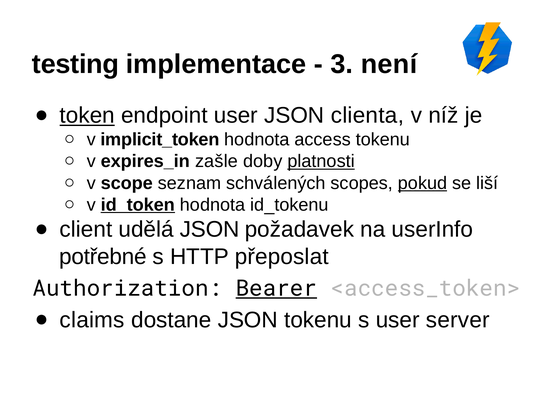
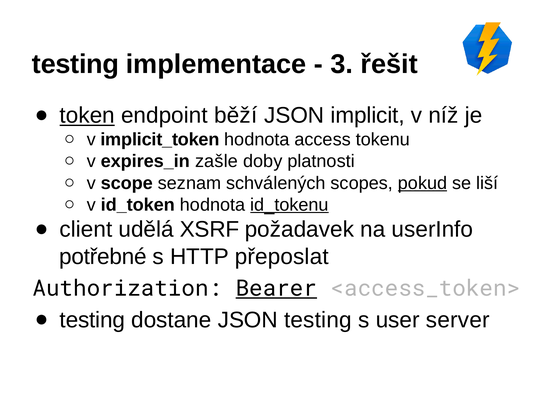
není: není -> řešit
endpoint user: user -> běží
clienta: clienta -> implicit
platnosti underline: present -> none
id_token underline: present -> none
id_tokenu underline: none -> present
udělá JSON: JSON -> XSRF
claims at (92, 320): claims -> testing
JSON tokenu: tokenu -> testing
